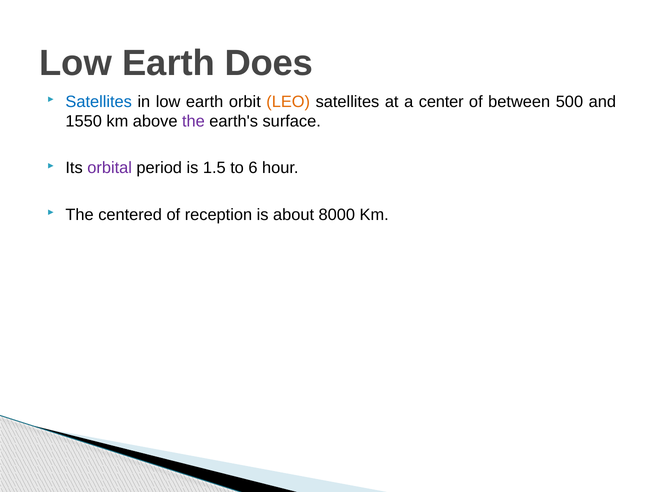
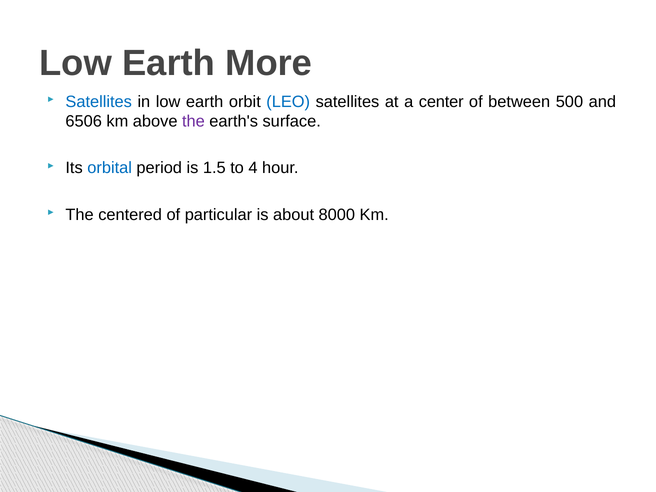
Does: Does -> More
LEO colour: orange -> blue
1550: 1550 -> 6506
orbital colour: purple -> blue
6: 6 -> 4
reception: reception -> particular
